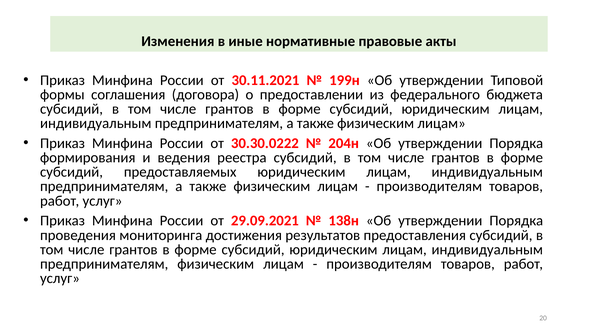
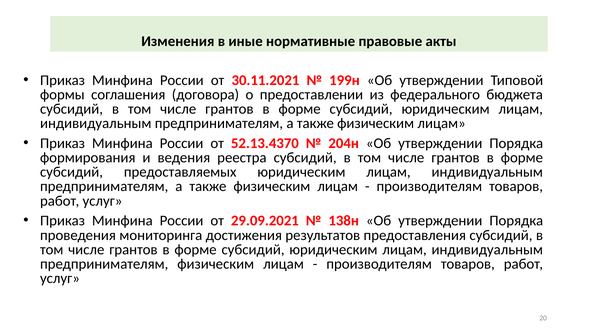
30.30.0222: 30.30.0222 -> 52.13.4370
